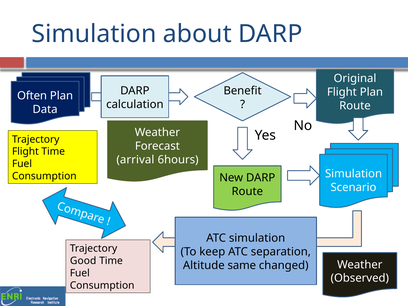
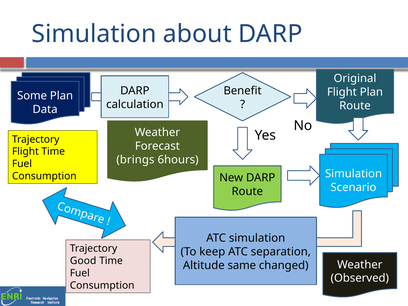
Often: Often -> Some
arrival: arrival -> brings
